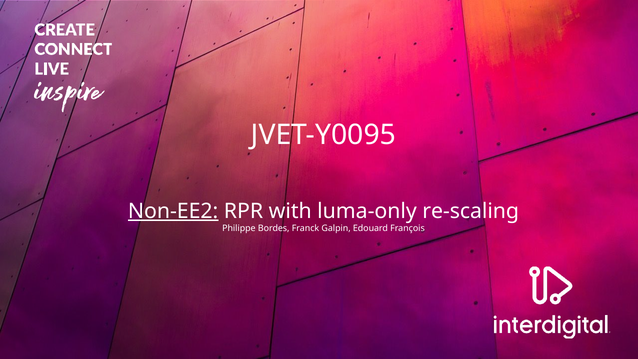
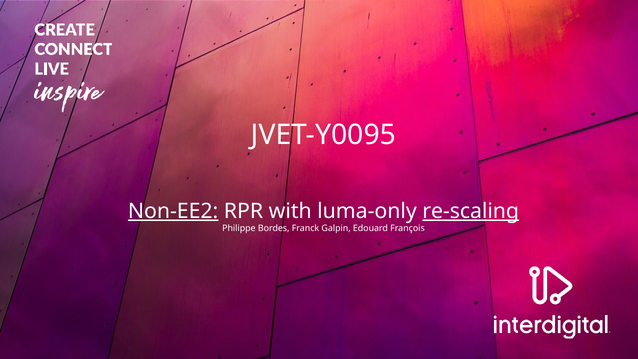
re-scaling underline: none -> present
